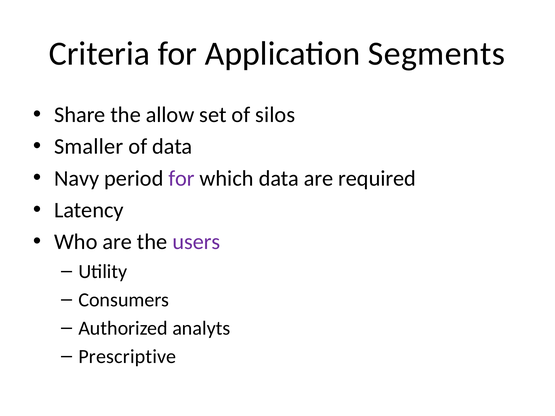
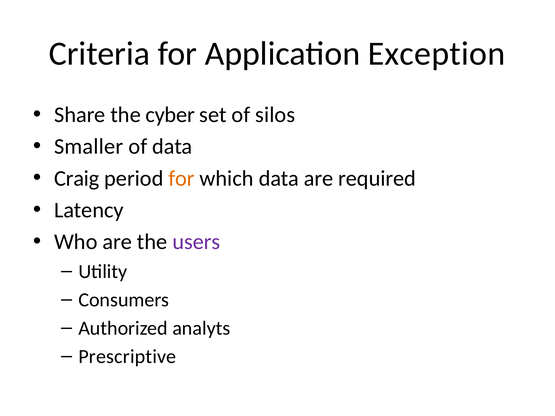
Segments: Segments -> Exception
allow: allow -> cyber
Navy: Navy -> Craig
for at (182, 178) colour: purple -> orange
